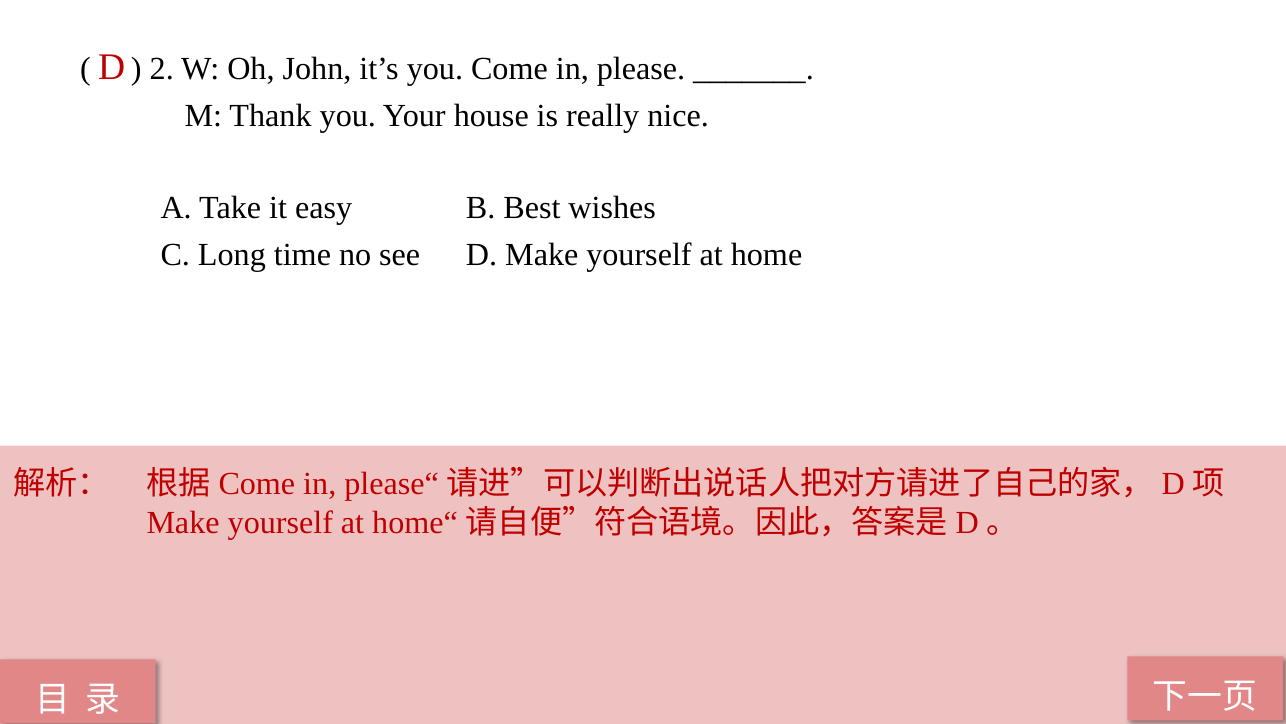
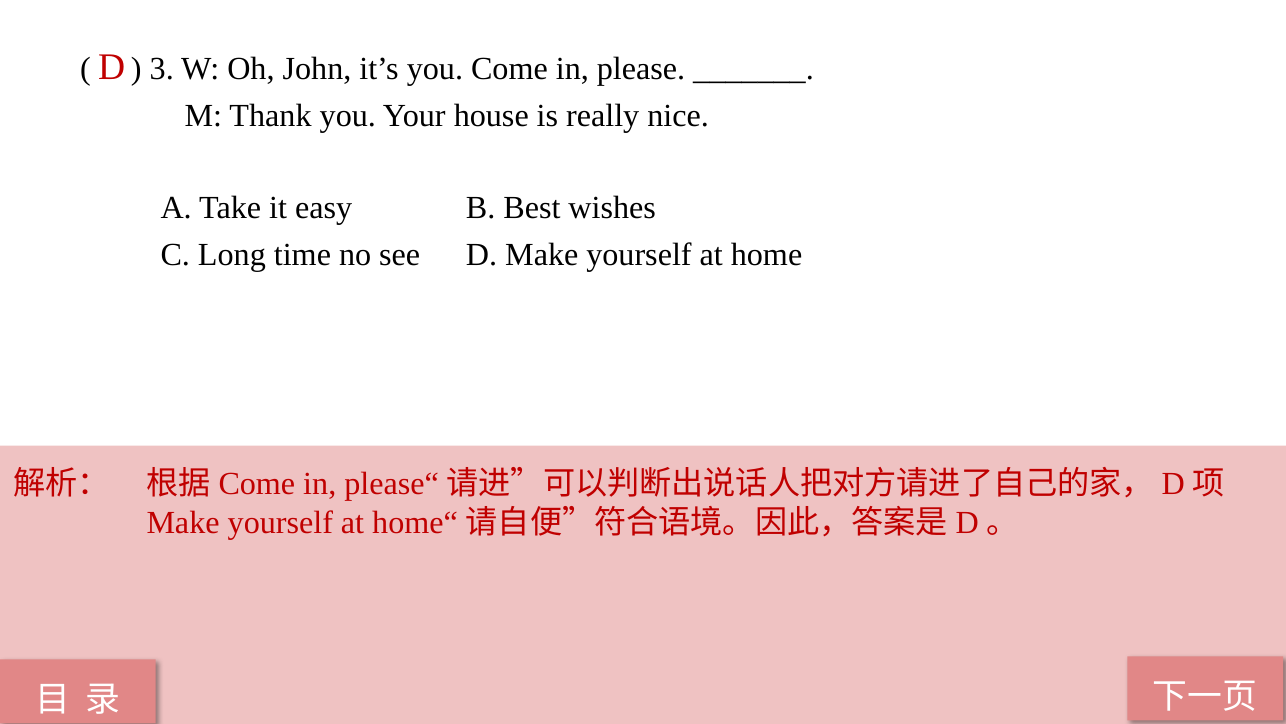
2: 2 -> 3
